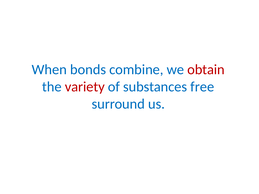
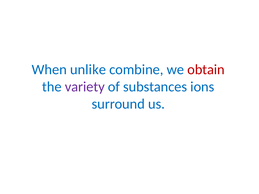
bonds: bonds -> unlike
variety colour: red -> purple
free: free -> ions
